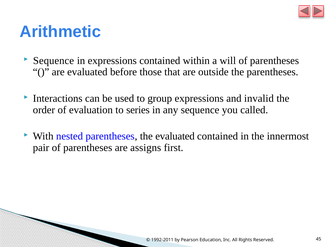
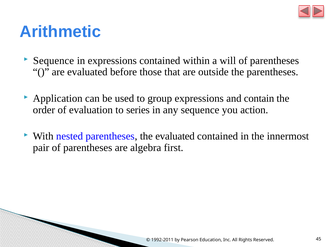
Interactions: Interactions -> Application
invalid: invalid -> contain
called: called -> action
assigns: assigns -> algebra
